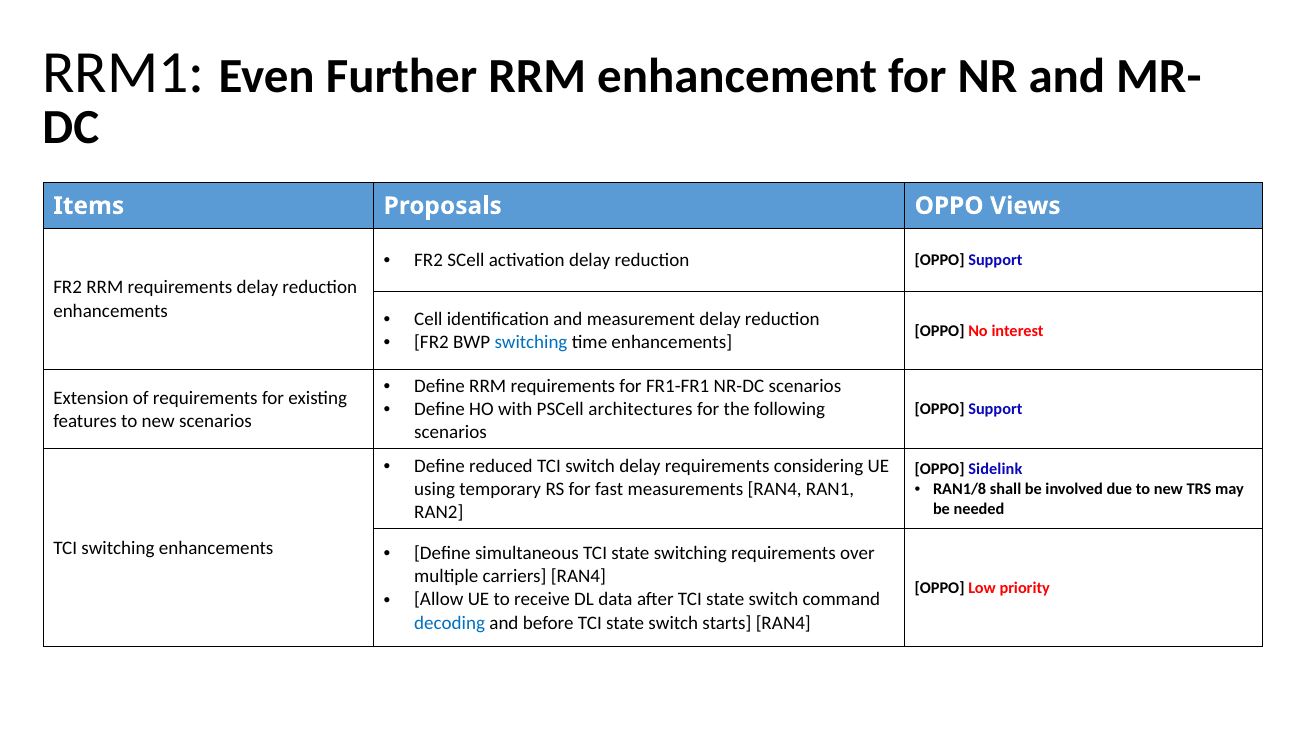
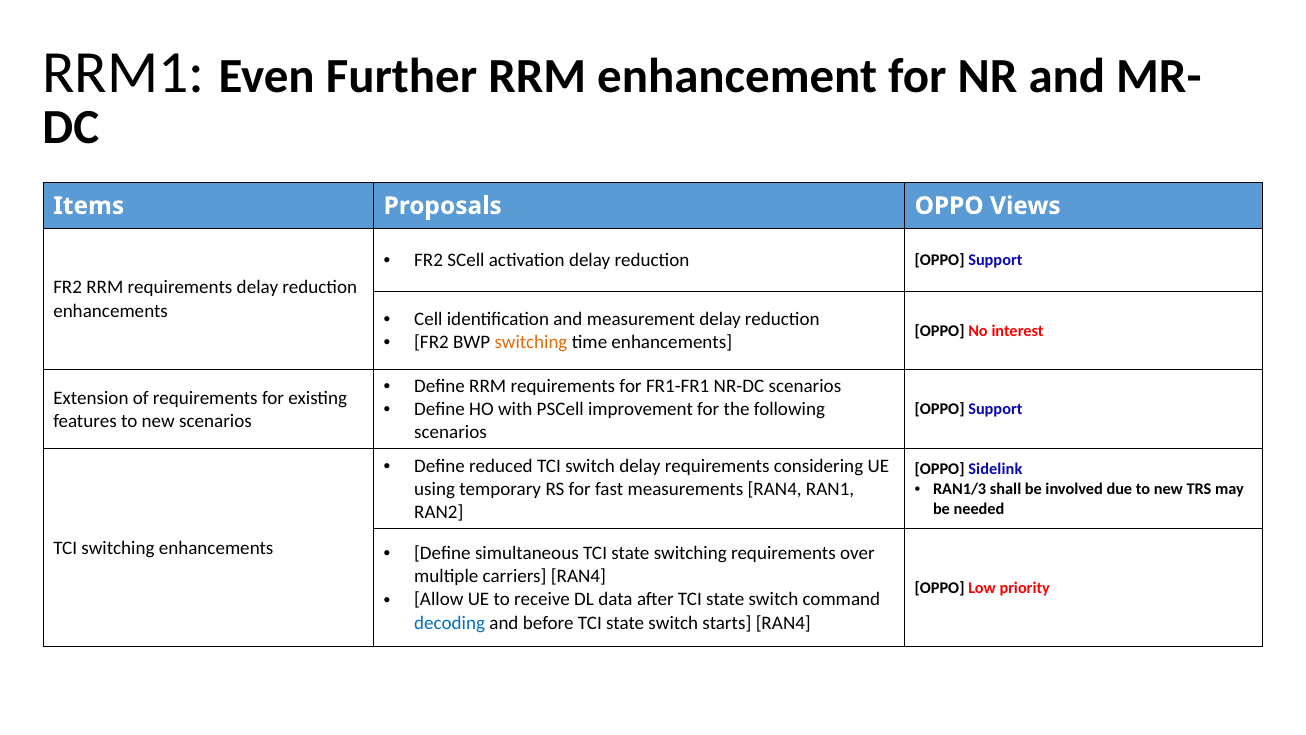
switching at (531, 342) colour: blue -> orange
architectures: architectures -> improvement
RAN1/8: RAN1/8 -> RAN1/3
